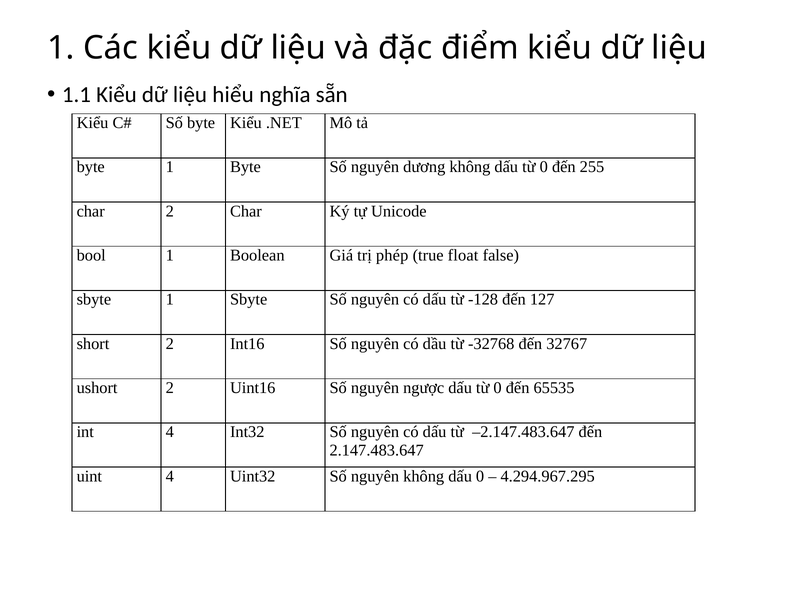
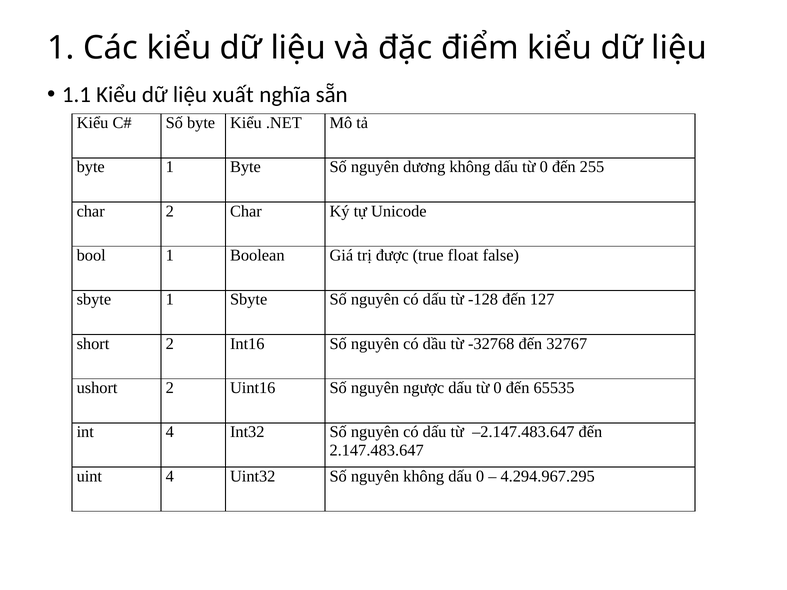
hiểu: hiểu -> xuất
phép: phép -> được
